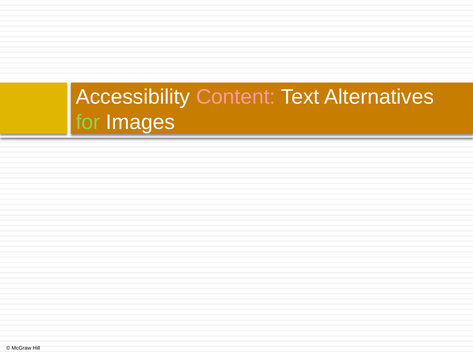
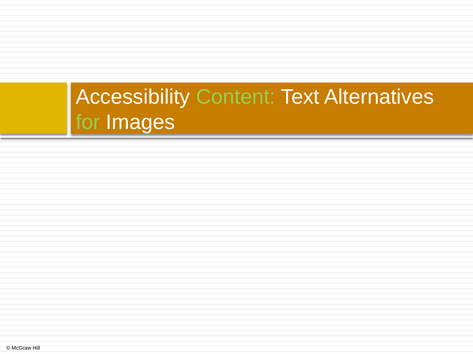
Content colour: pink -> light green
